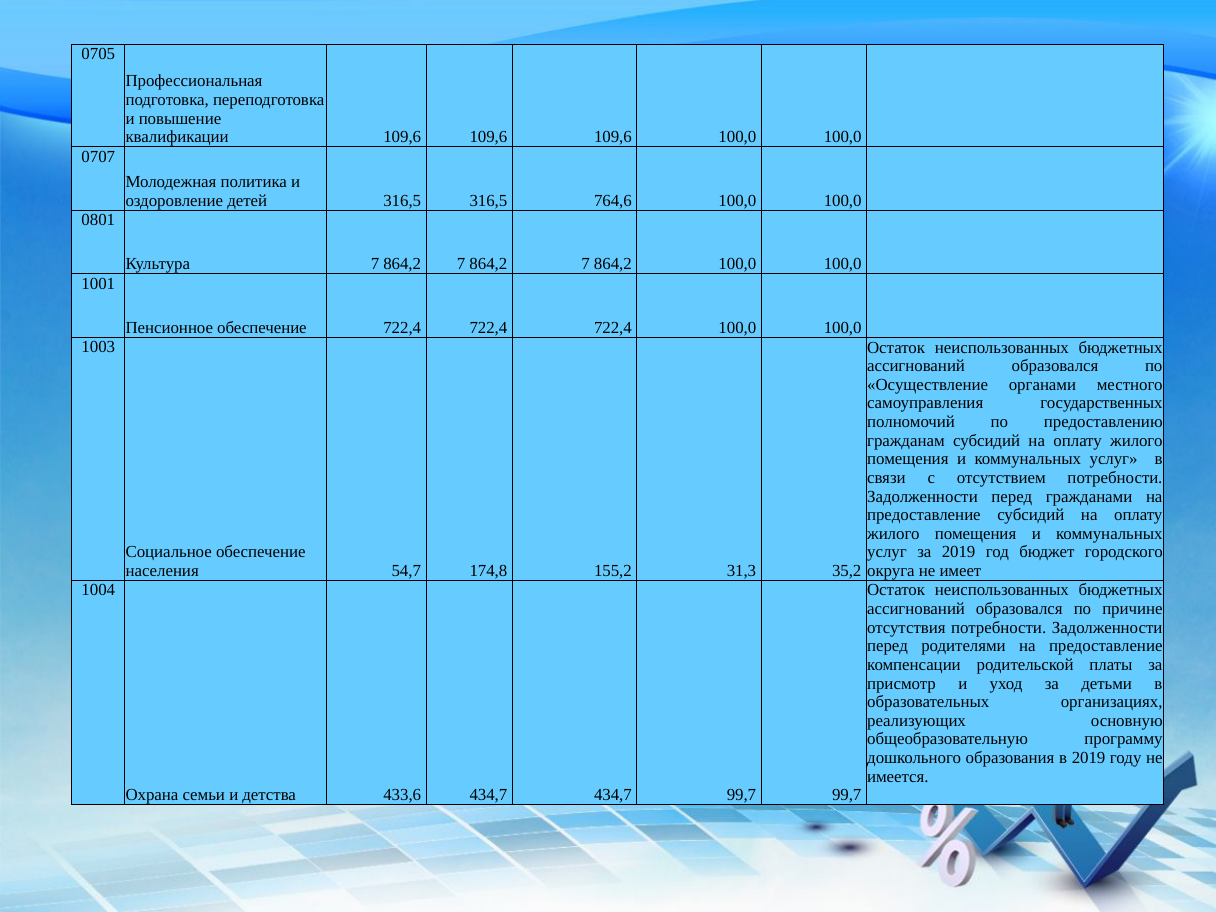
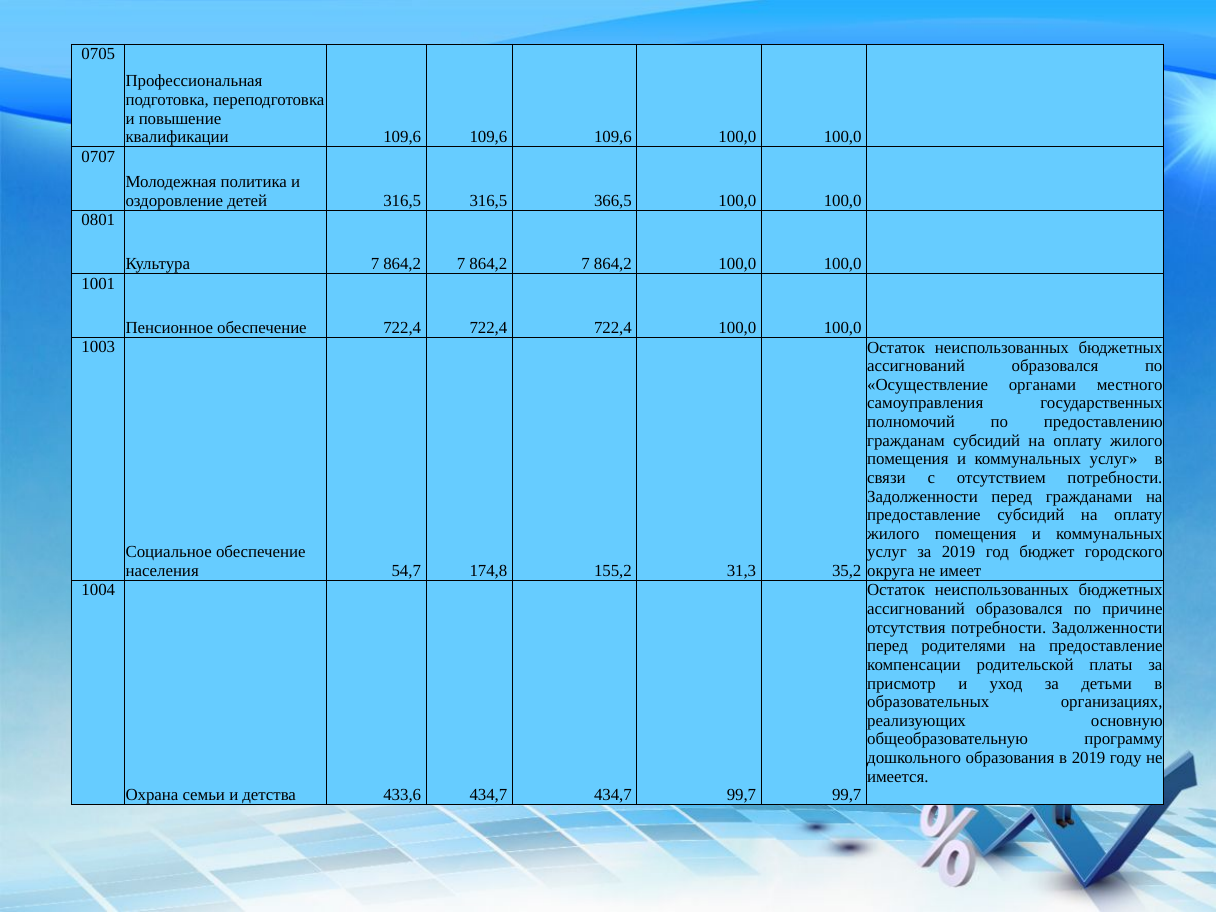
764,6: 764,6 -> 366,5
